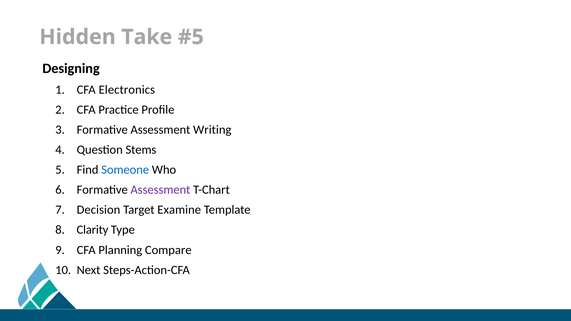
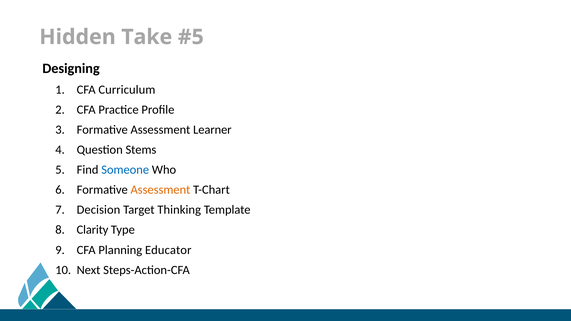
Electronics: Electronics -> Curriculum
Writing: Writing -> Learner
Assessment at (160, 190) colour: purple -> orange
Examine: Examine -> Thinking
Compare: Compare -> Educator
